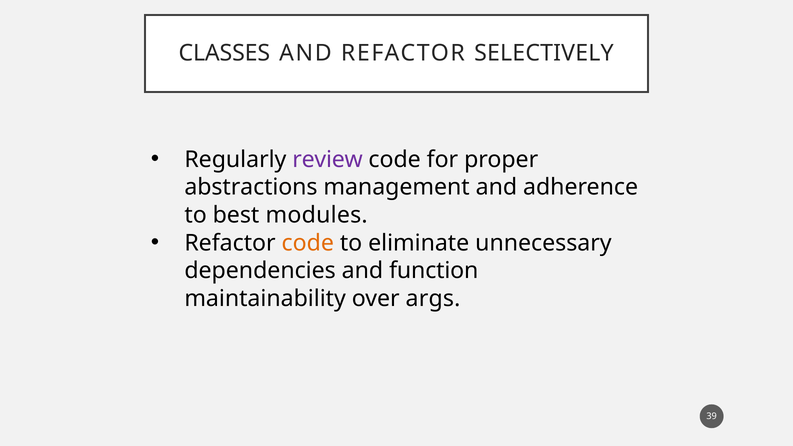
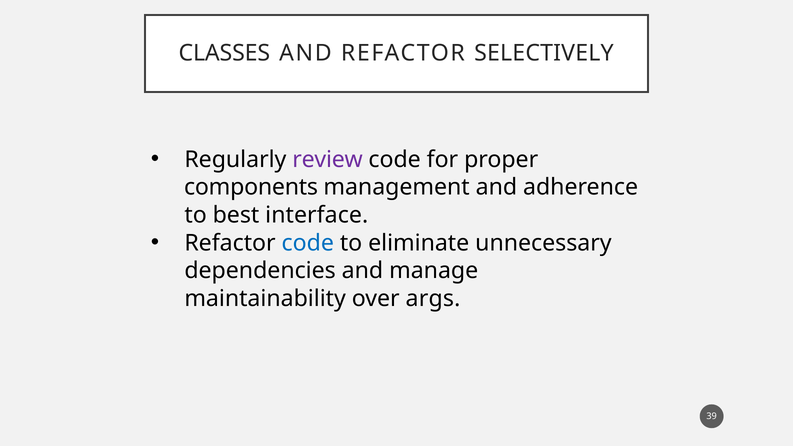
abstractions: abstractions -> components
modules: modules -> interface
code at (308, 243) colour: orange -> blue
function: function -> manage
